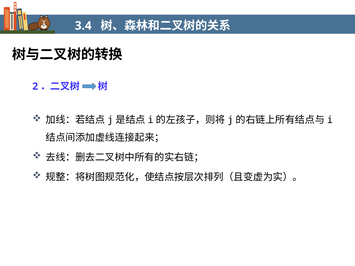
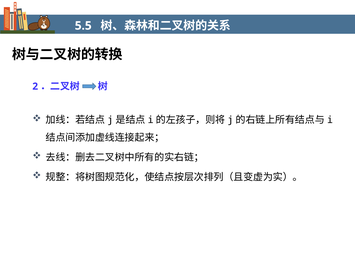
3.4: 3.4 -> 5.5
